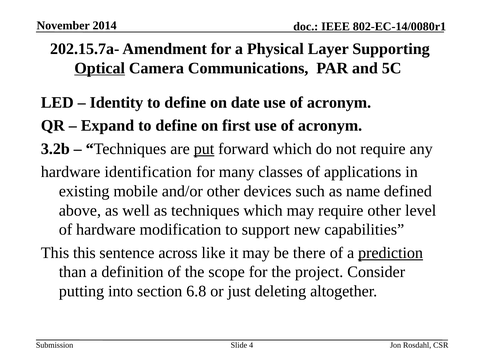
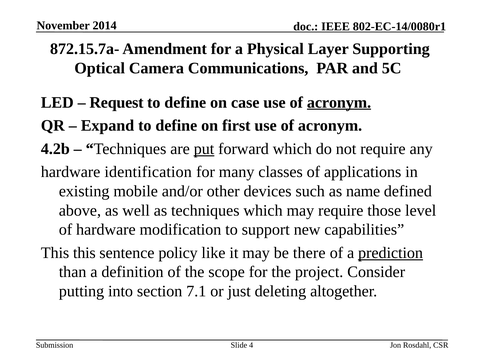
202.15.7a-: 202.15.7a- -> 872.15.7a-
Optical underline: present -> none
Identity: Identity -> Request
date: date -> case
acronym at (339, 102) underline: none -> present
3.2b: 3.2b -> 4.2b
require other: other -> those
across: across -> policy
6.8: 6.8 -> 7.1
